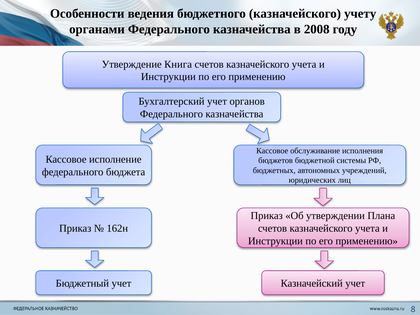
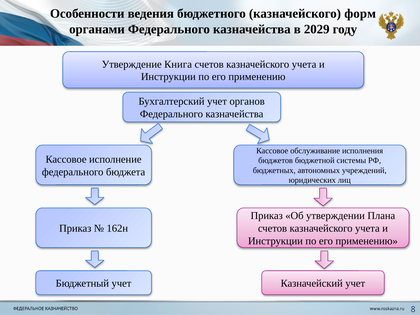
учету: учету -> форм
2008: 2008 -> 2029
